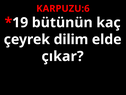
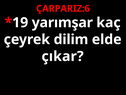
KARPUZU:6: KARPUZU:6 -> ÇARPARIZ:6
bütünün: bütünün -> yarımşar
